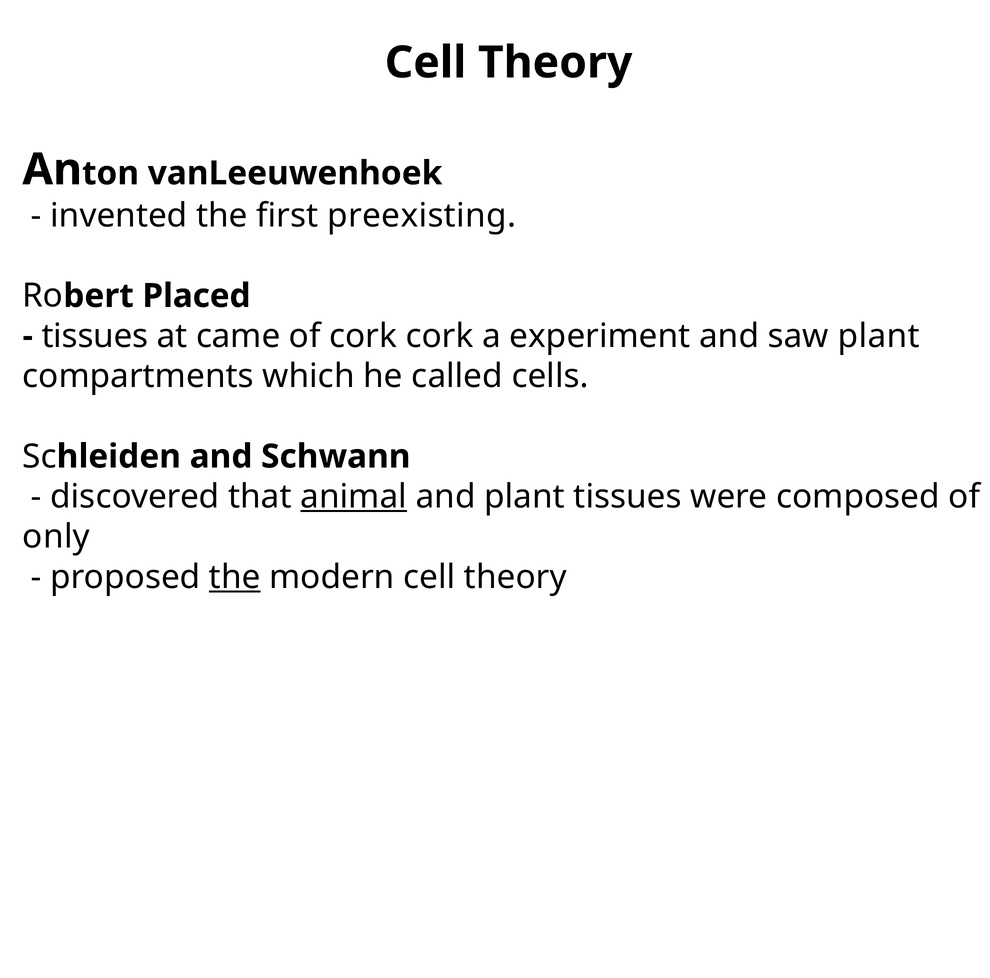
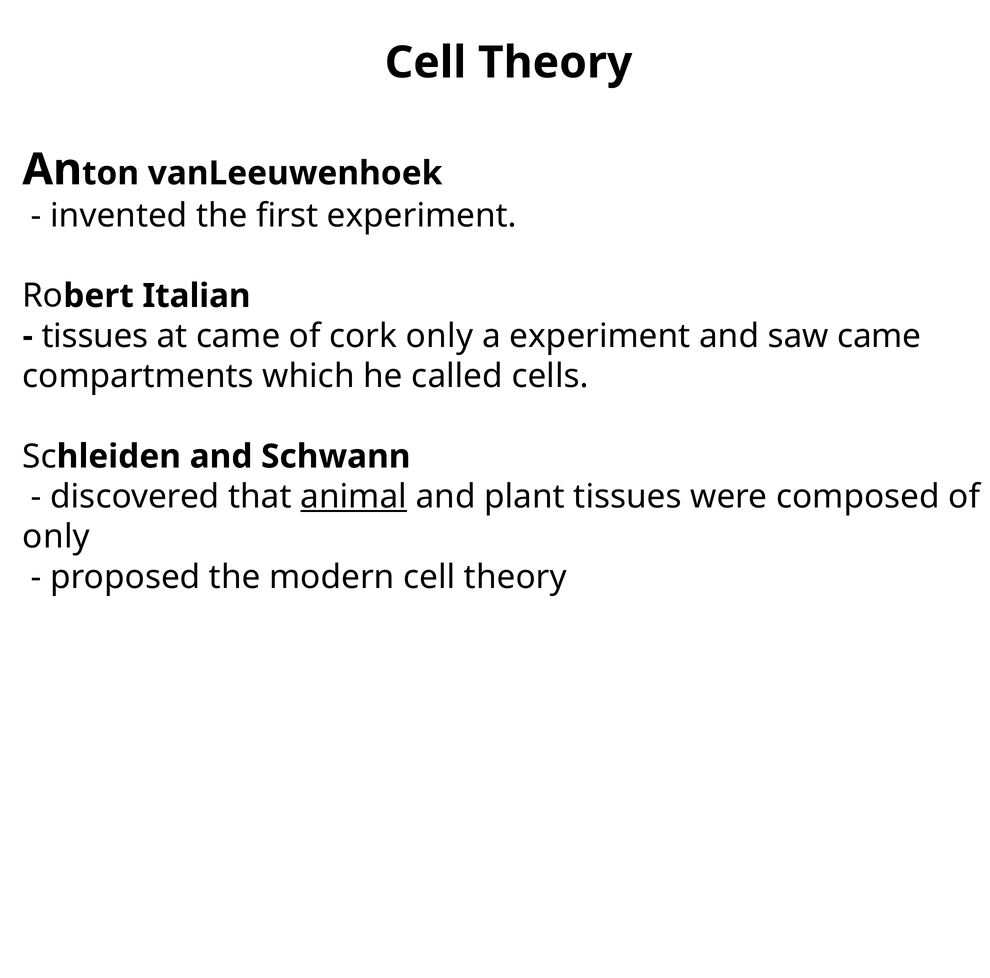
first preexisting: preexisting -> experiment
Placed: Placed -> Italian
cork cork: cork -> only
saw plant: plant -> came
the at (235, 577) underline: present -> none
